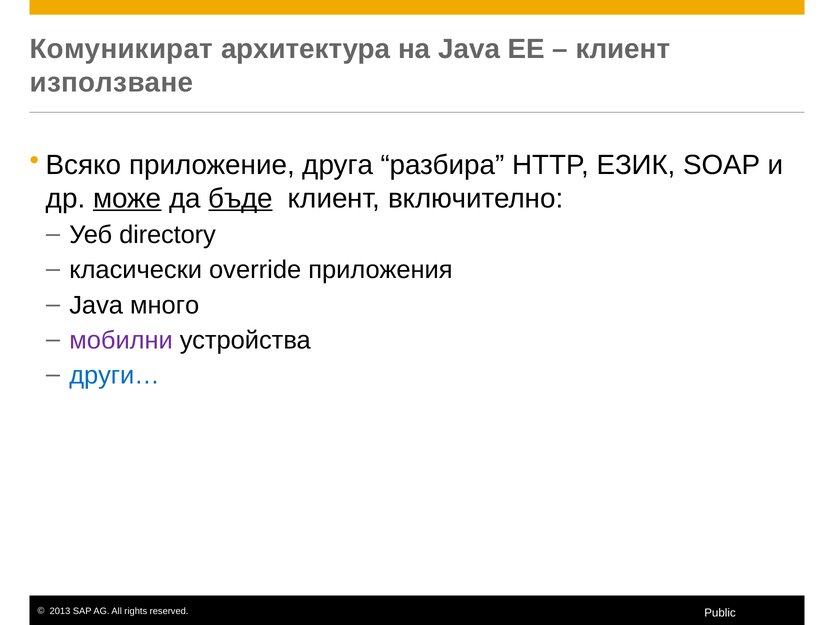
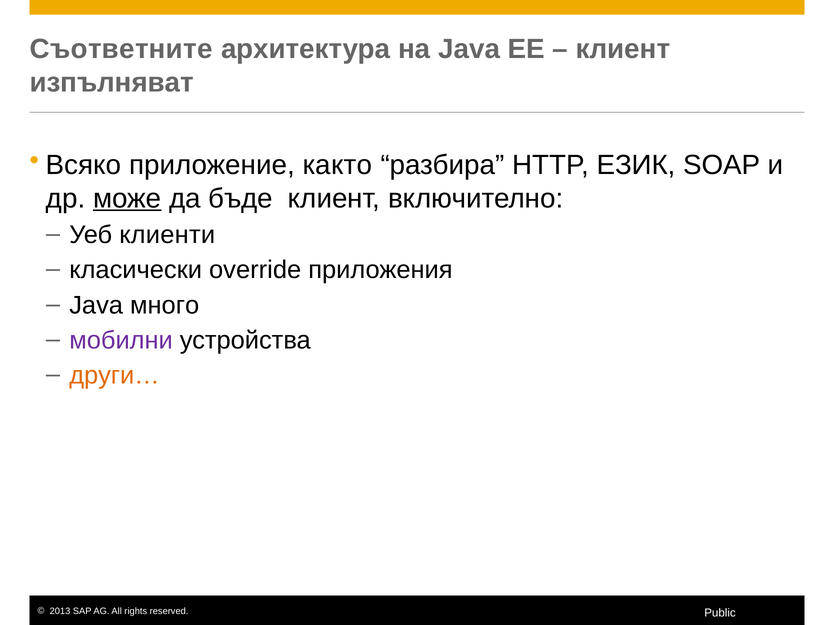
Комуникират: Комуникират -> Съответните
използване: използване -> изпълняват
друга: друга -> както
бъде underline: present -> none
directory: directory -> клиенти
други… colour: blue -> orange
